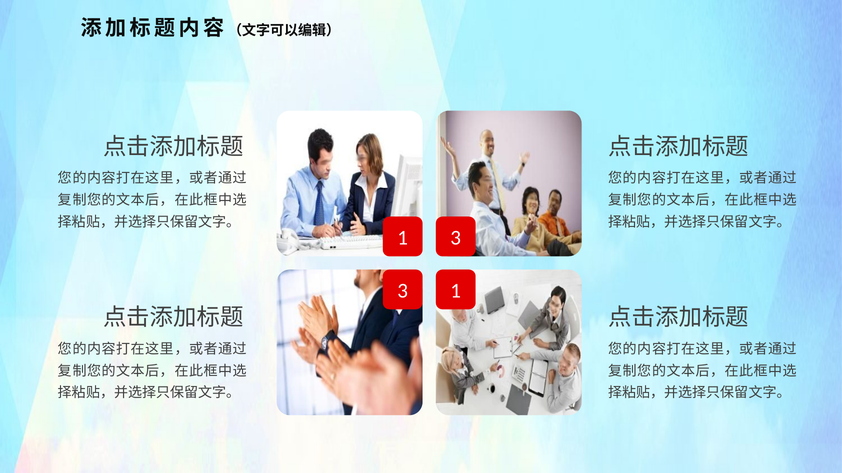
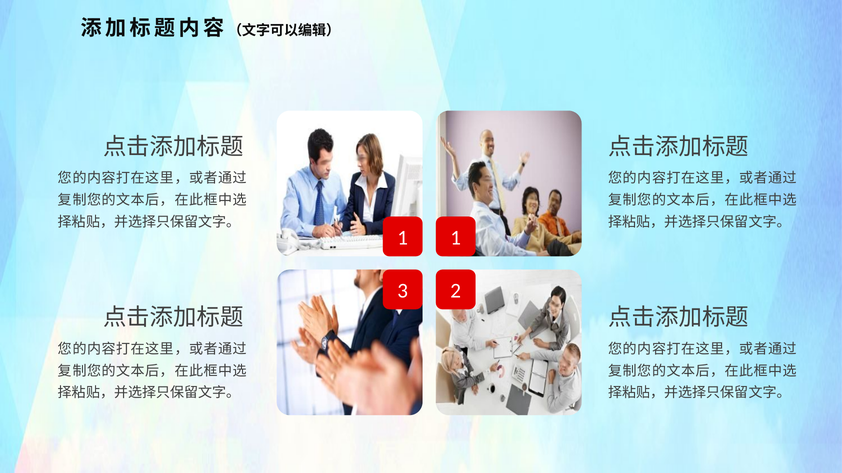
1 3: 3 -> 1
3 1: 1 -> 2
